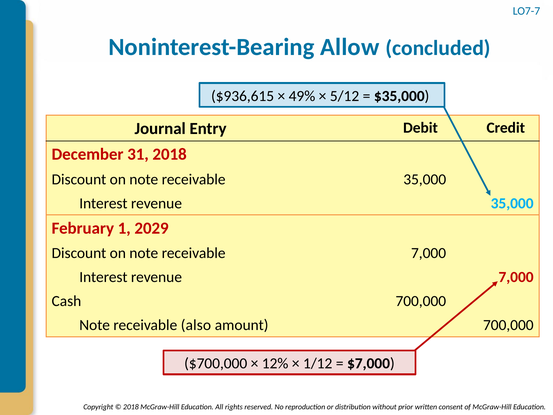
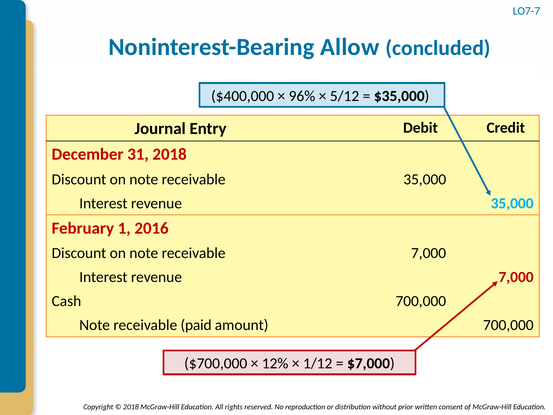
$936,615: $936,615 -> $400,000
49%: 49% -> 96%
2029: 2029 -> 2016
also: also -> paid
